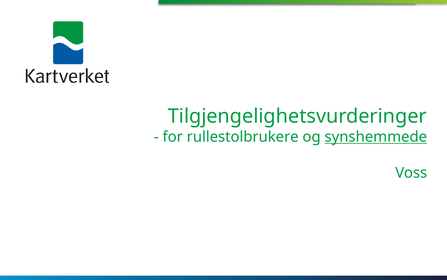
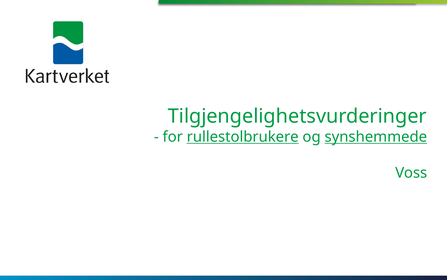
rullestolbrukere underline: none -> present
